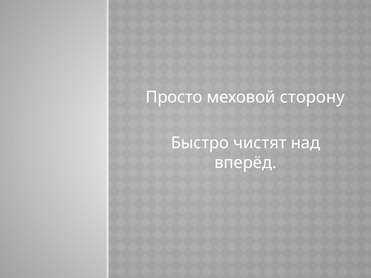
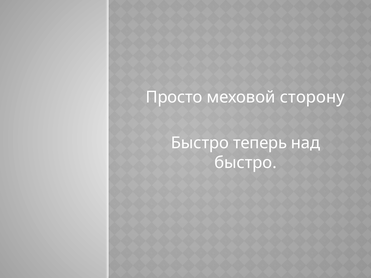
чистят: чистят -> теперь
вперёд at (245, 163): вперёд -> быстро
